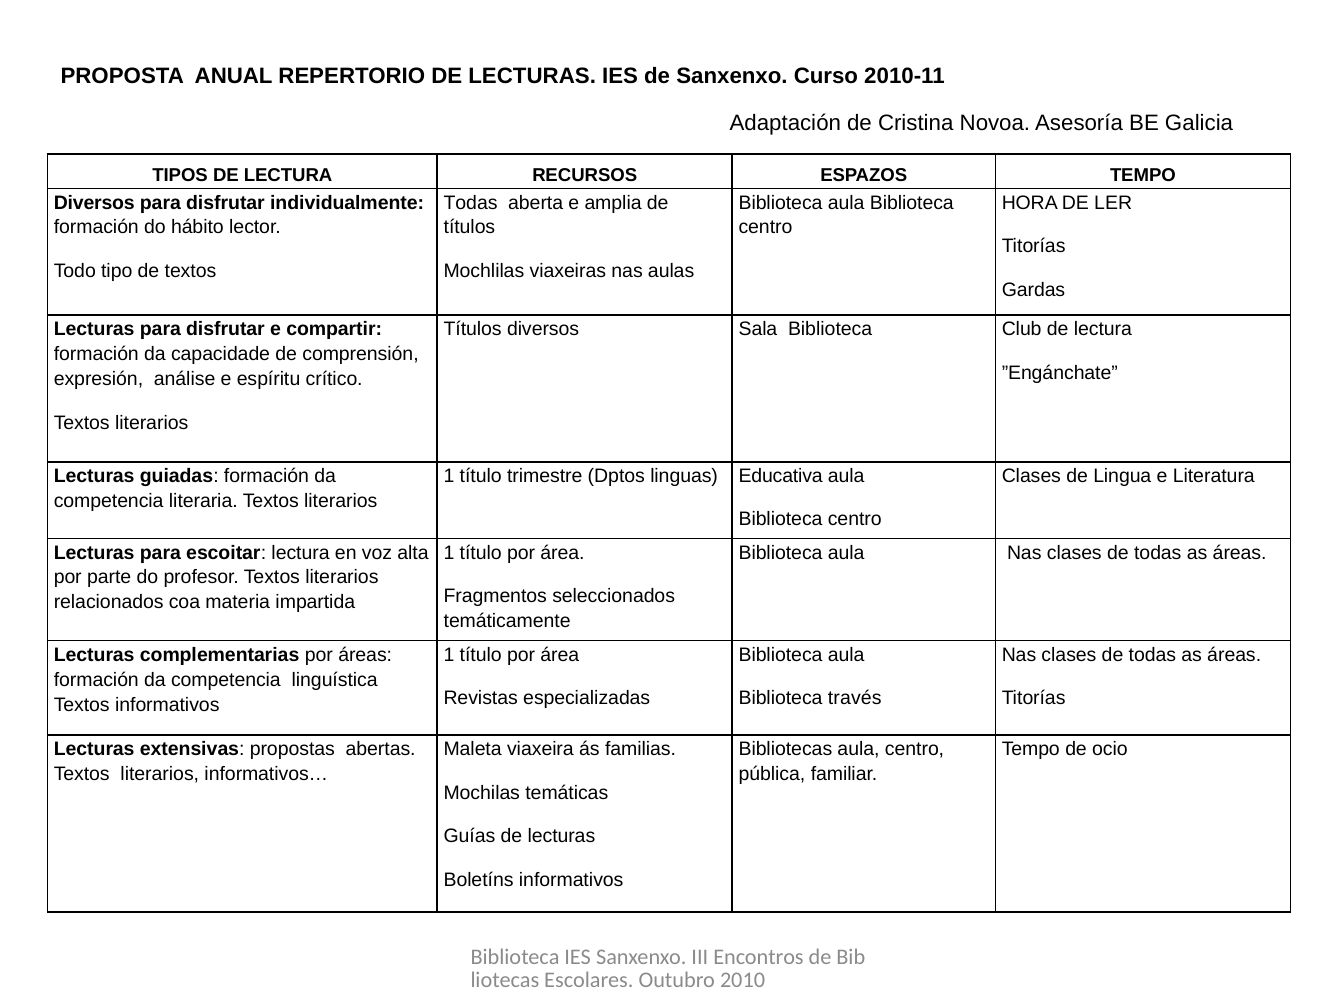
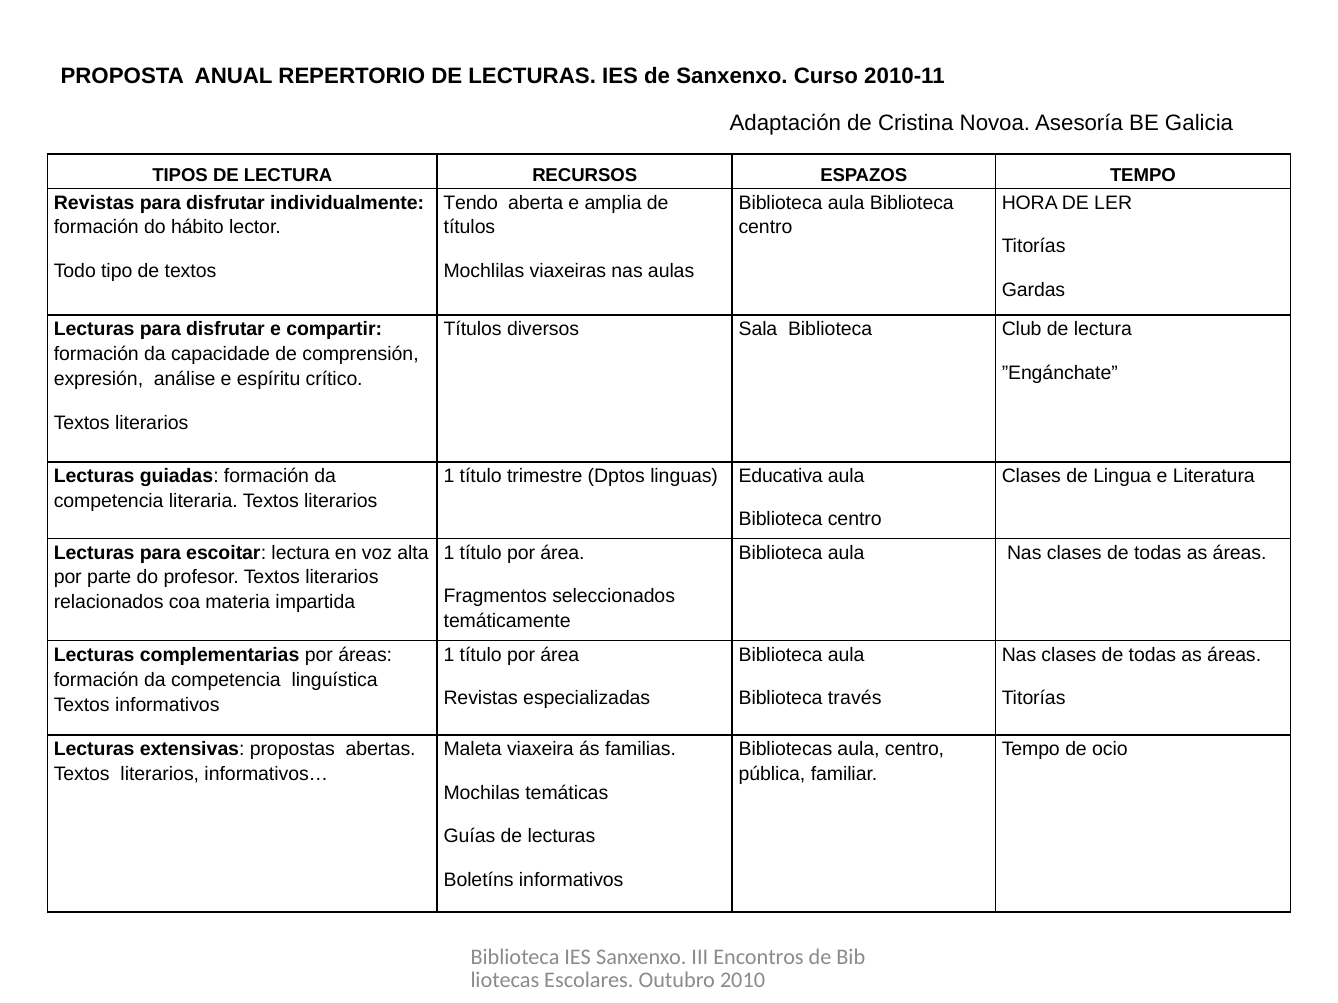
Diversos at (94, 203): Diversos -> Revistas
Todas at (471, 203): Todas -> Tendo
